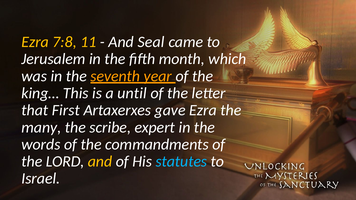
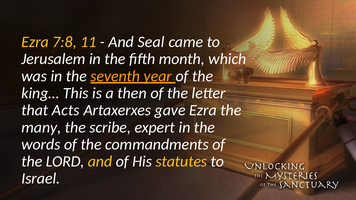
until: until -> then
First: First -> Acts
statutes colour: light blue -> yellow
